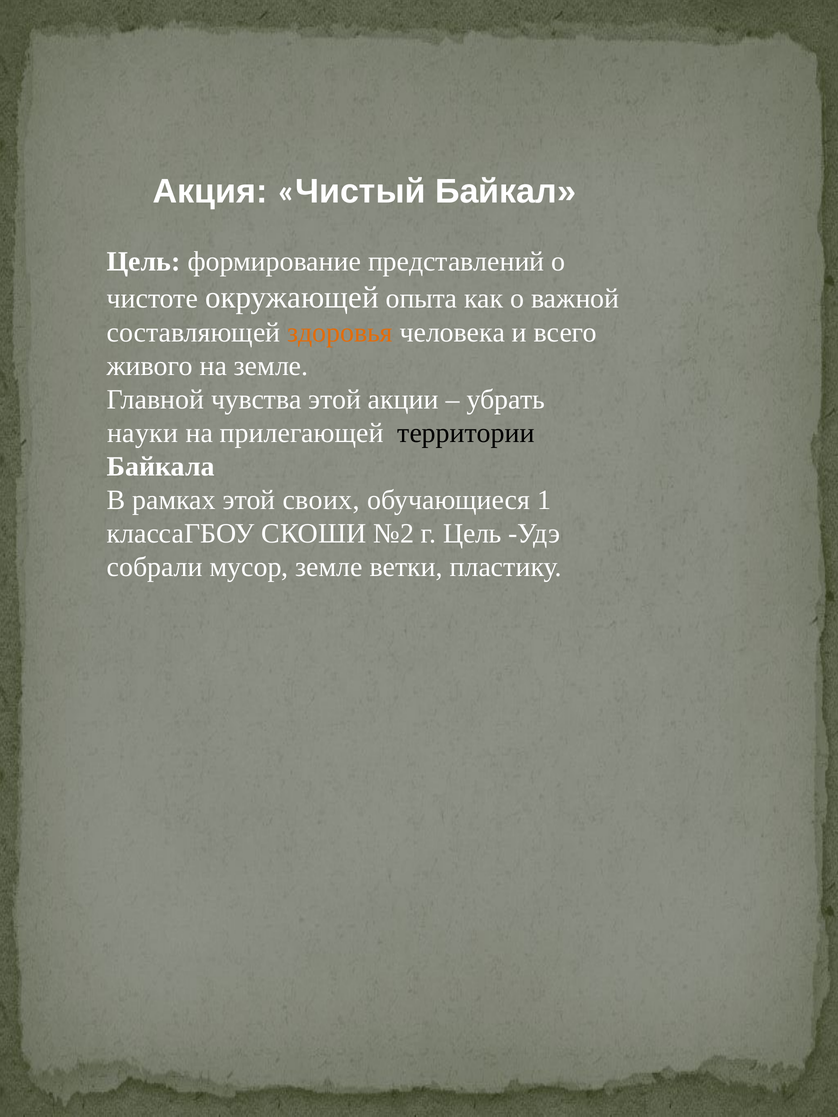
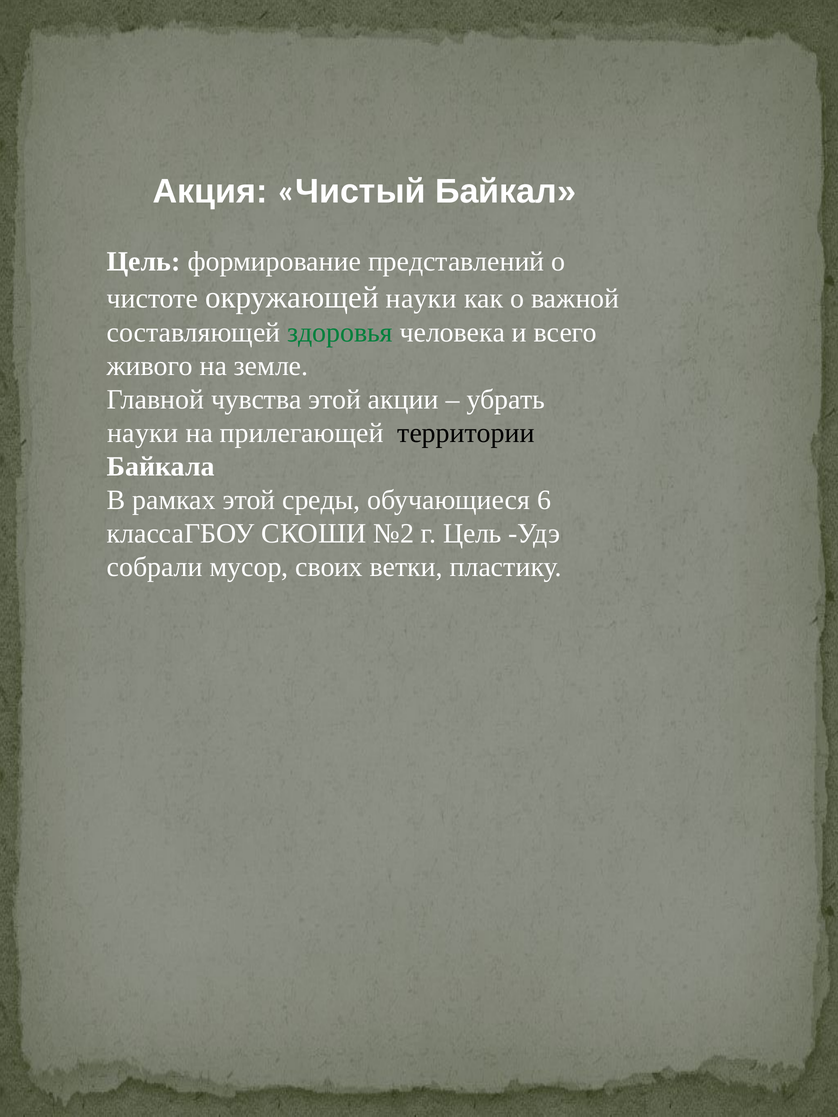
окружающей опыта: опыта -> науки
здоровья colour: orange -> green
своих: своих -> среды
1: 1 -> 6
мусор земле: земле -> своих
